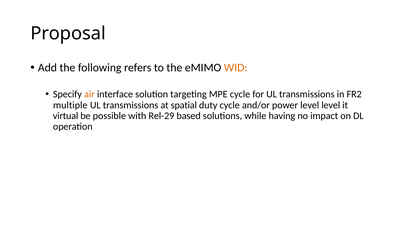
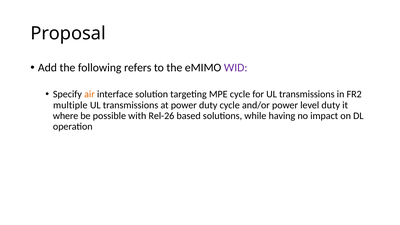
WID colour: orange -> purple
at spatial: spatial -> power
level level: level -> duty
virtual: virtual -> where
Rel-29: Rel-29 -> Rel-26
